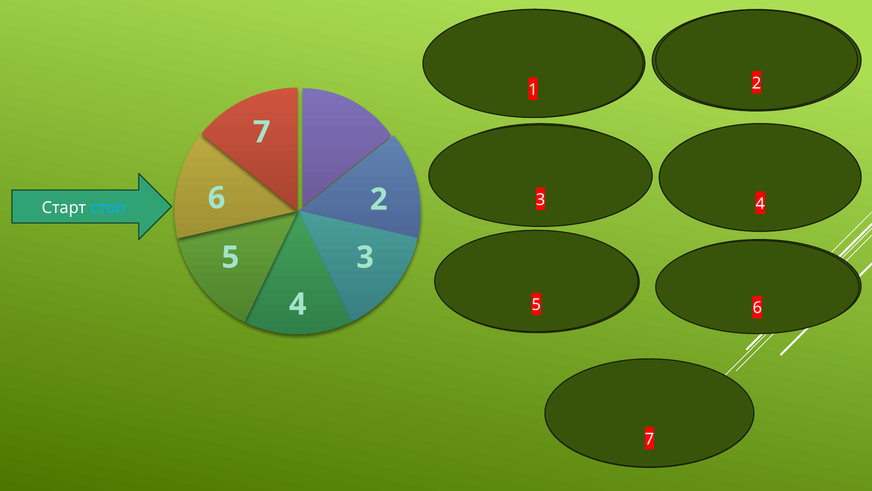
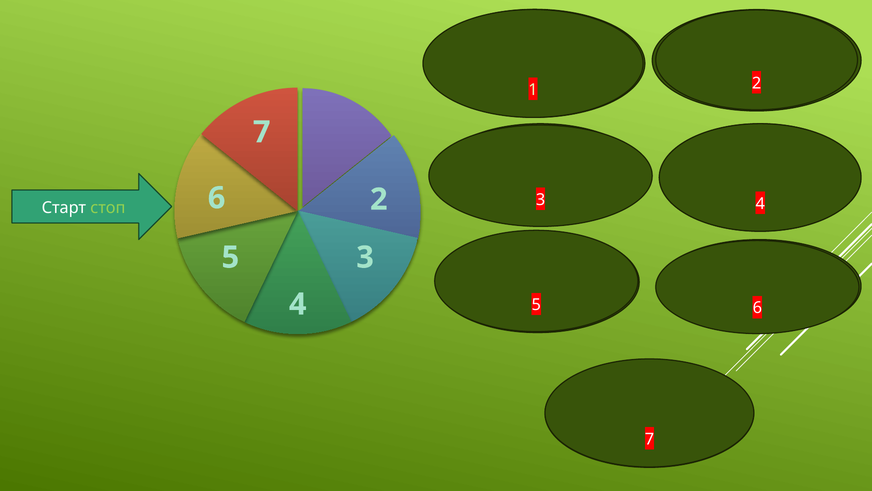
стоп colour: light blue -> light green
